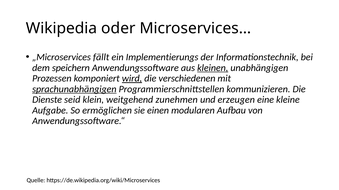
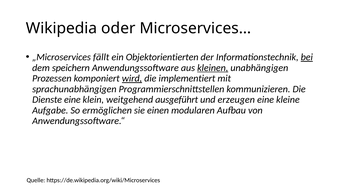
Implementierungs: Implementierungs -> Objektorientierten
bei underline: none -> present
verschiedenen: verschiedenen -> implementiert
sprachunabhängigen underline: present -> none
Dienste seid: seid -> eine
zunehmen: zunehmen -> ausgeführt
